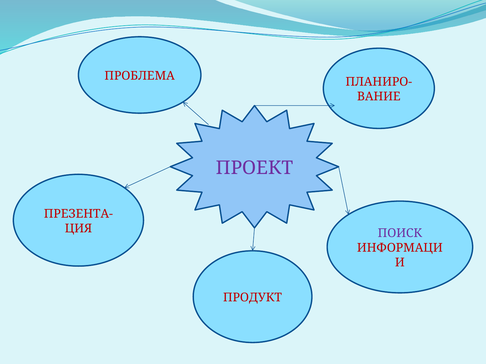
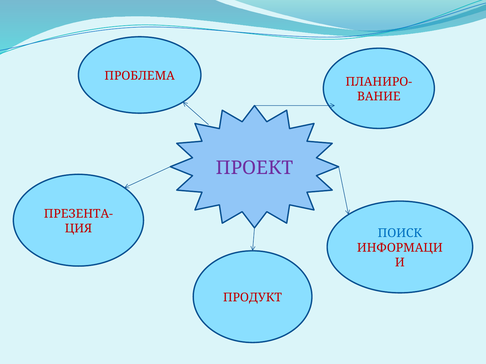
ПОИСК colour: purple -> blue
